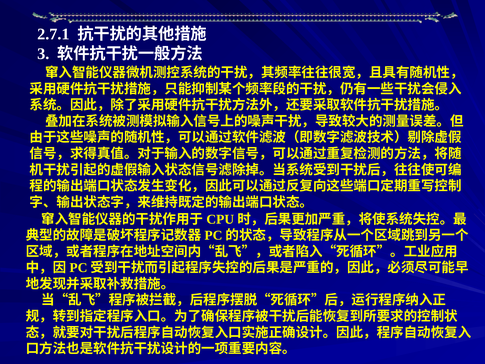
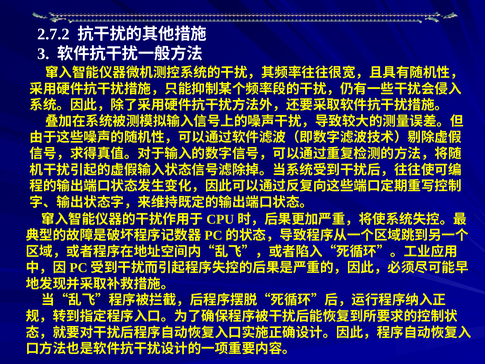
2.7.1: 2.7.1 -> 2.7.2
